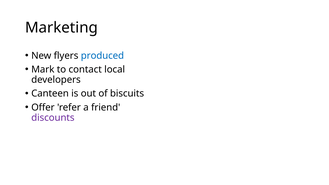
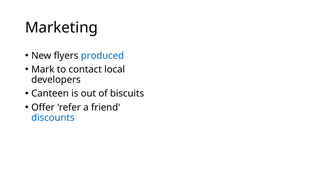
discounts colour: purple -> blue
